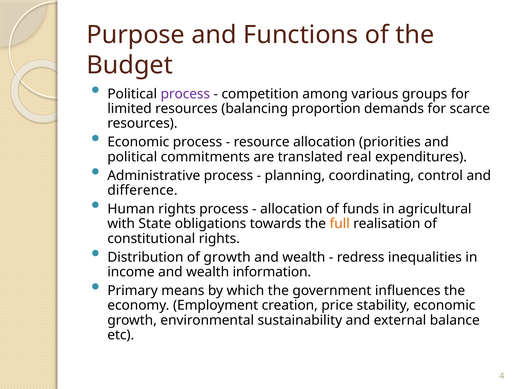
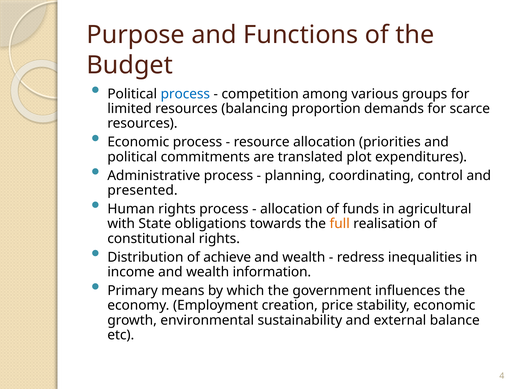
process at (185, 94) colour: purple -> blue
real: real -> plot
difference: difference -> presented
of growth: growth -> achieve
